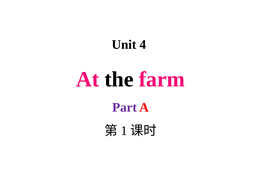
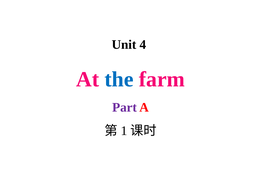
the colour: black -> blue
